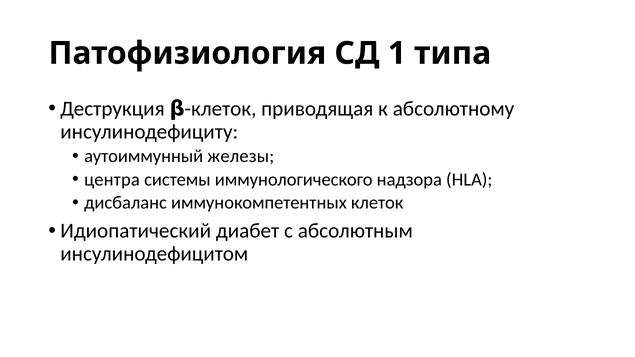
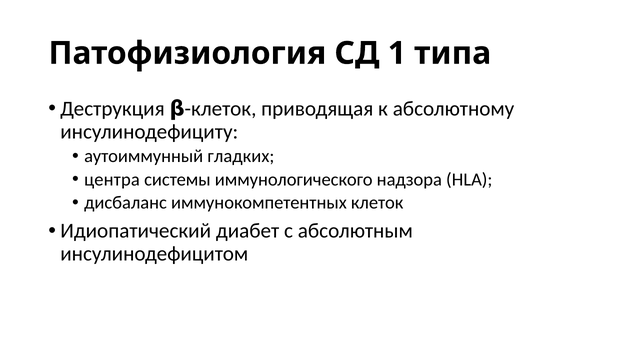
железы: железы -> гладких
